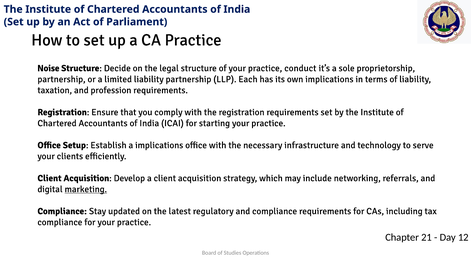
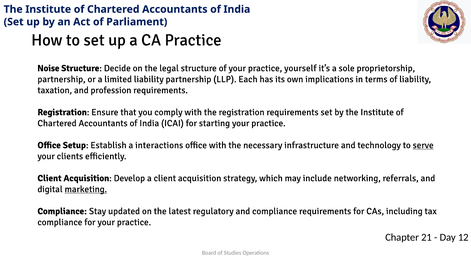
conduct: conduct -> yourself
a implications: implications -> interactions
serve underline: none -> present
